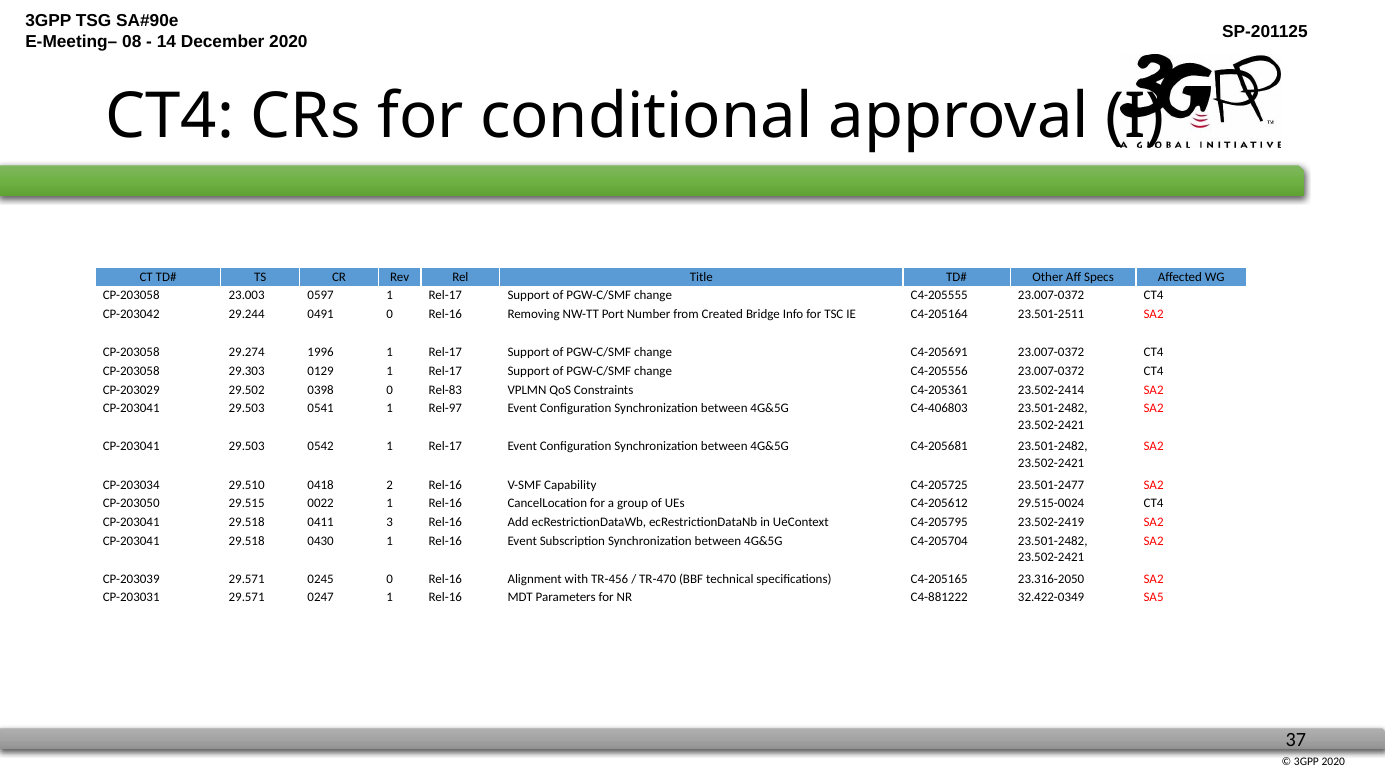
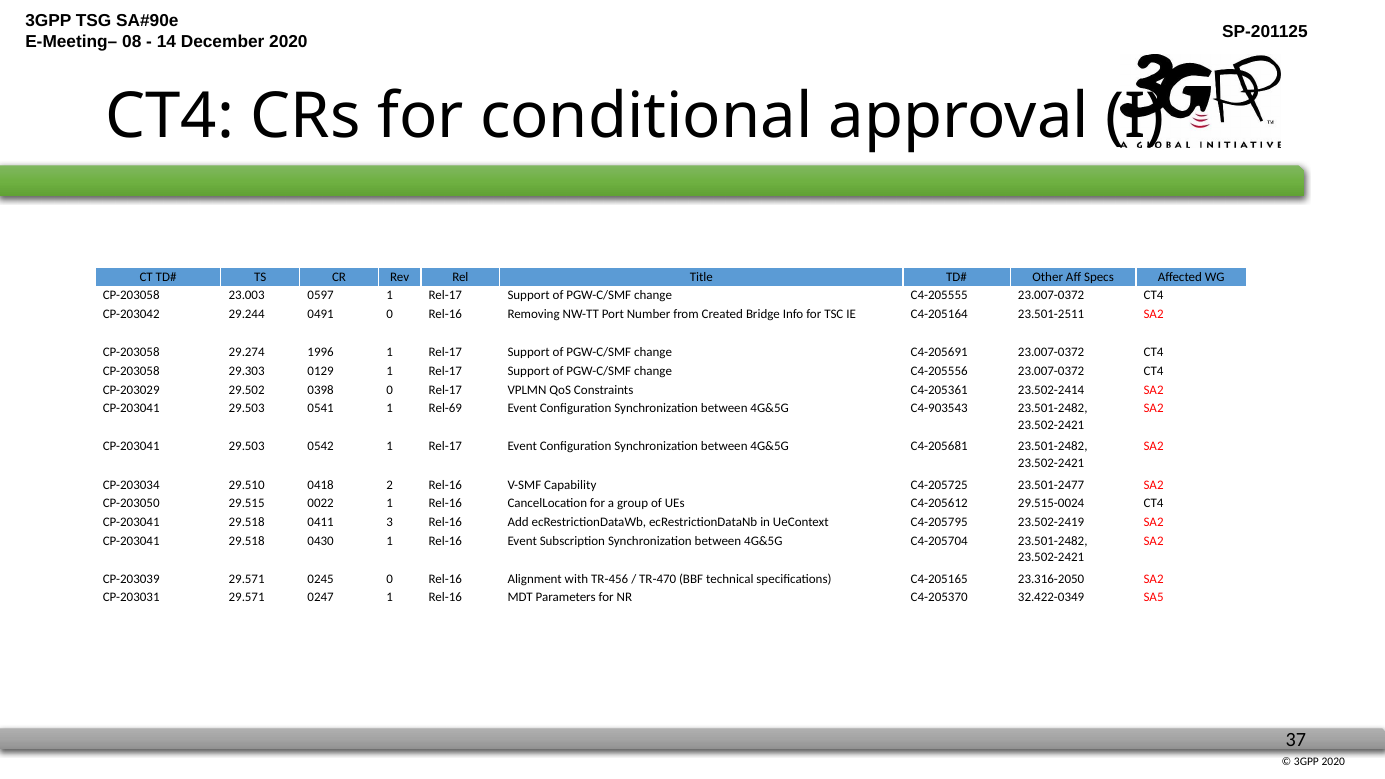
0 Rel-83: Rel-83 -> Rel-17
Rel-97: Rel-97 -> Rel-69
C4-406803: C4-406803 -> C4-903543
C4-881222: C4-881222 -> C4-205370
